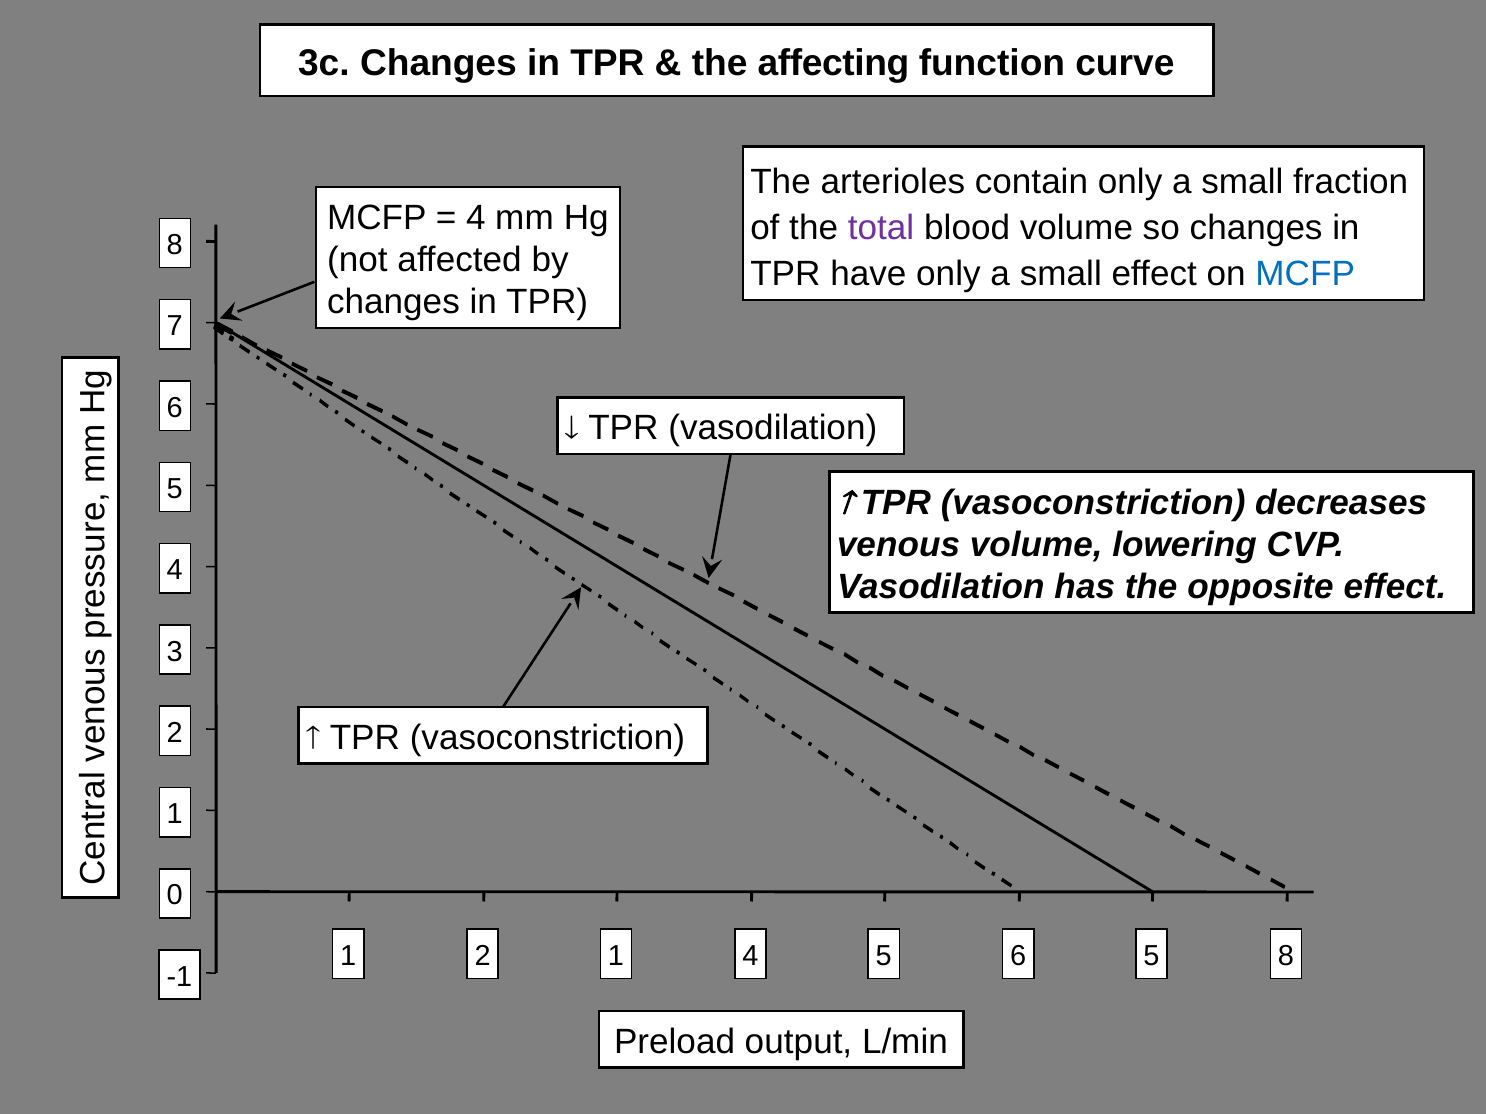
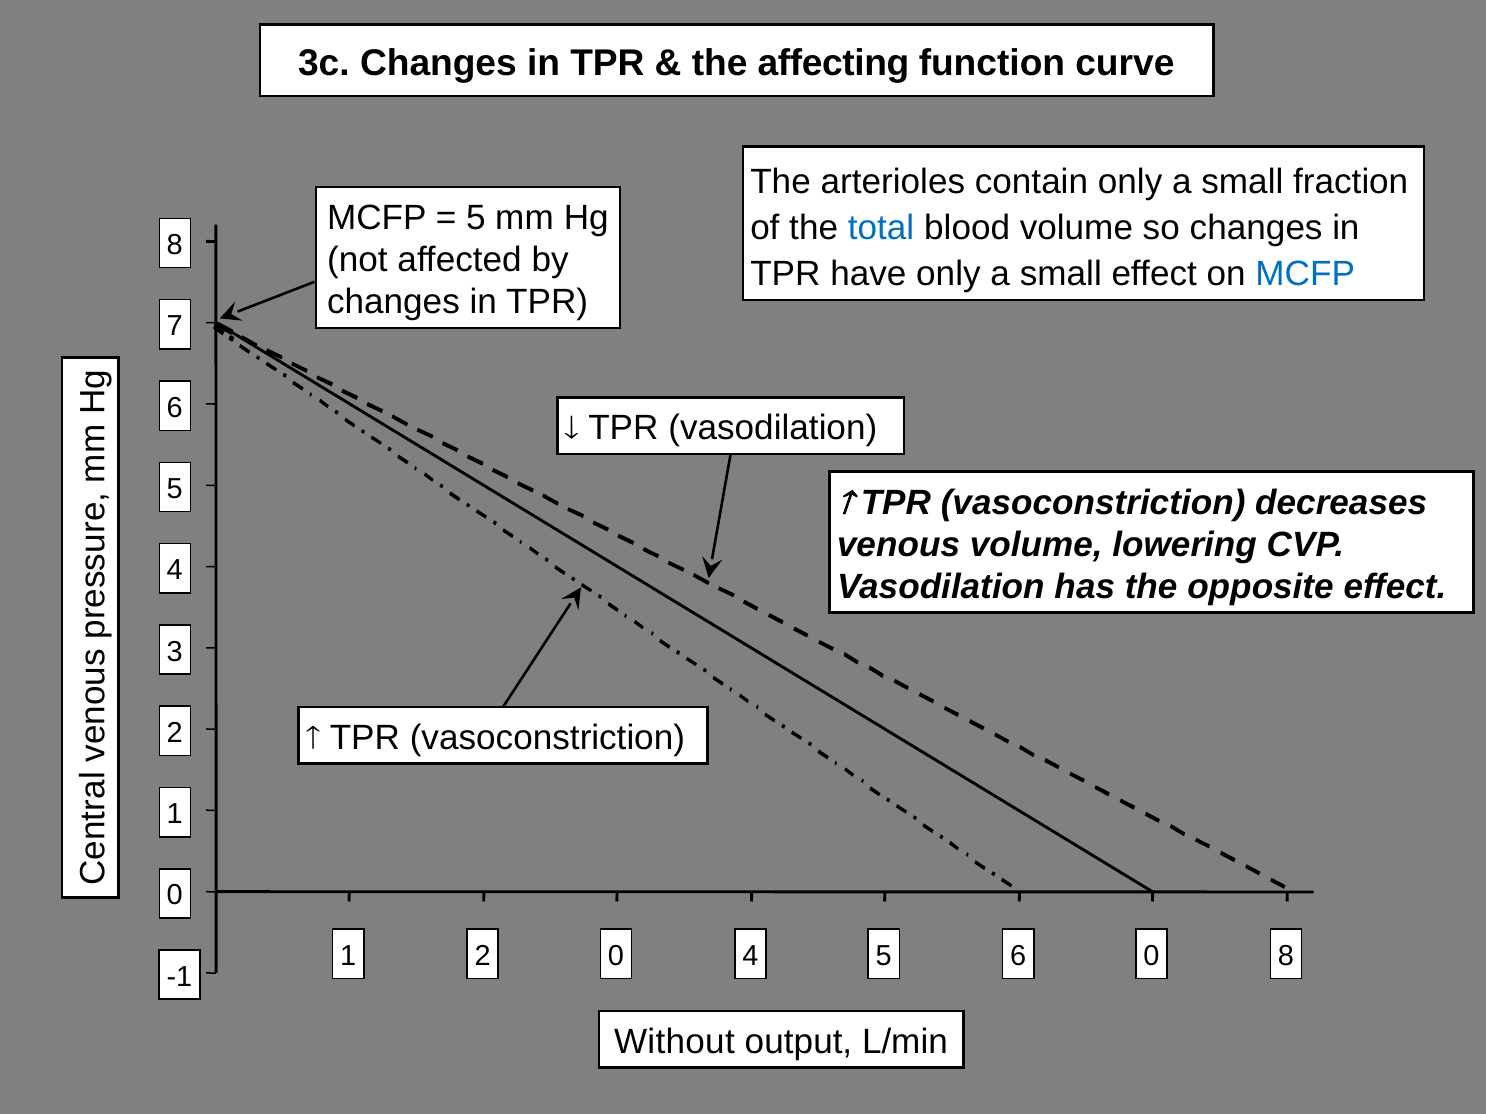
4 at (476, 218): 4 -> 5
total colour: purple -> blue
2 1: 1 -> 0
6 5: 5 -> 0
Preload: Preload -> Without
